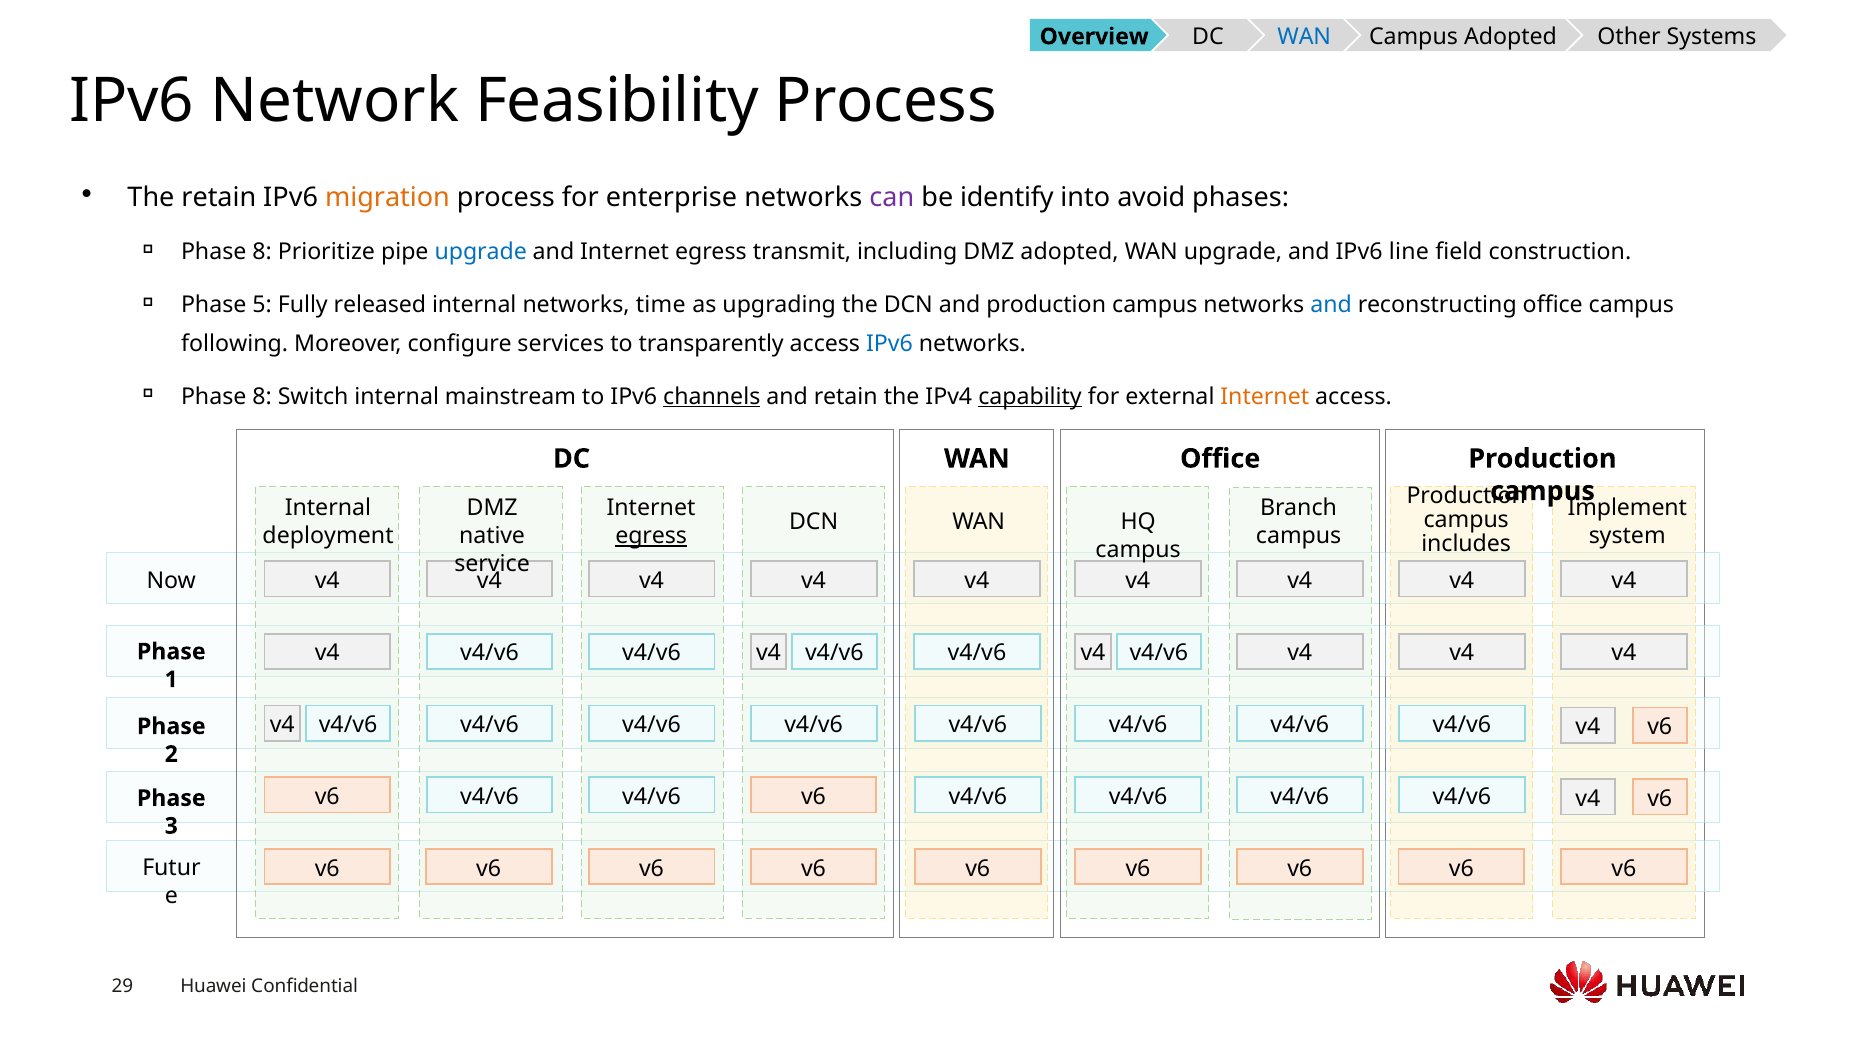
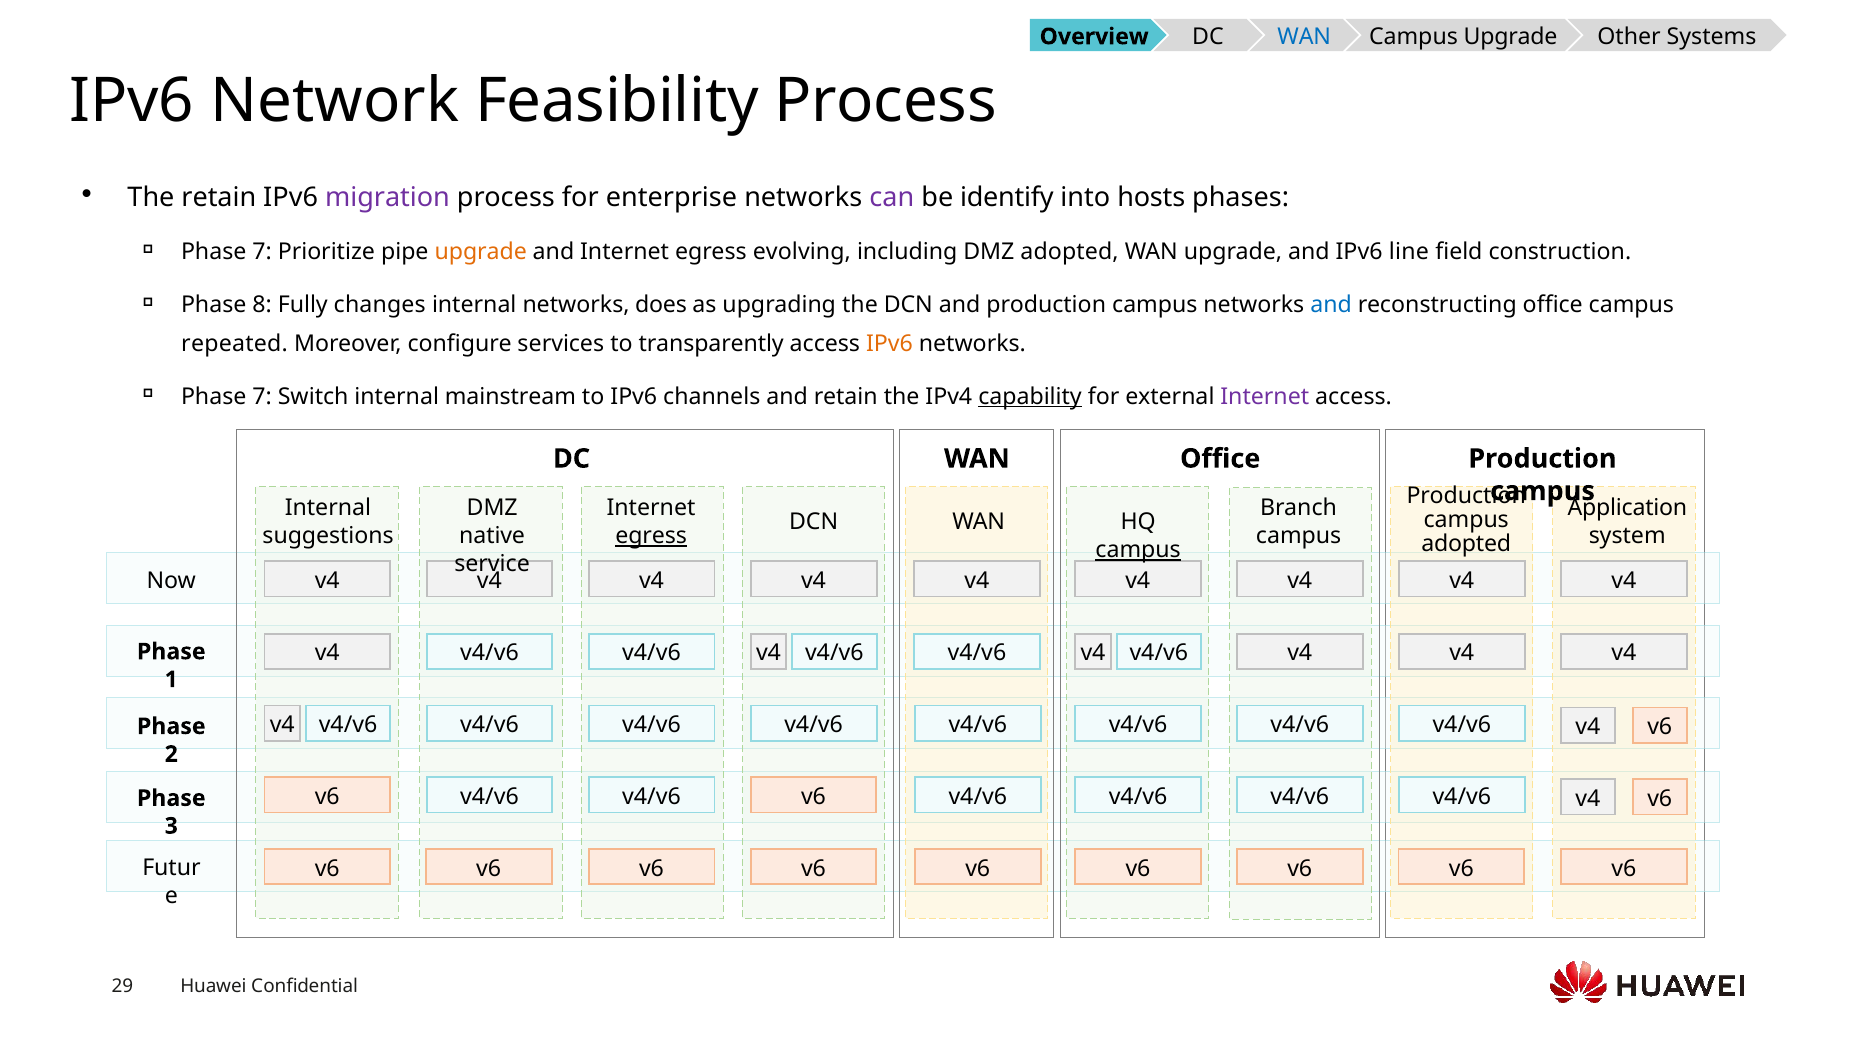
Campus Adopted: Adopted -> Upgrade
migration colour: orange -> purple
avoid: avoid -> hosts
8 at (262, 252): 8 -> 7
upgrade at (481, 252) colour: blue -> orange
transmit: transmit -> evolving
5: 5 -> 8
released: released -> changes
time: time -> does
following: following -> repeated
IPv6 at (889, 344) colour: blue -> orange
8 at (262, 397): 8 -> 7
channels underline: present -> none
Internet at (1265, 397) colour: orange -> purple
Implement: Implement -> Application
deployment: deployment -> suggestions
includes at (1466, 543): includes -> adopted
campus at (1138, 550) underline: none -> present
